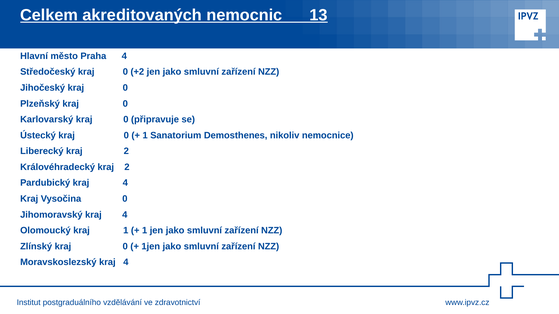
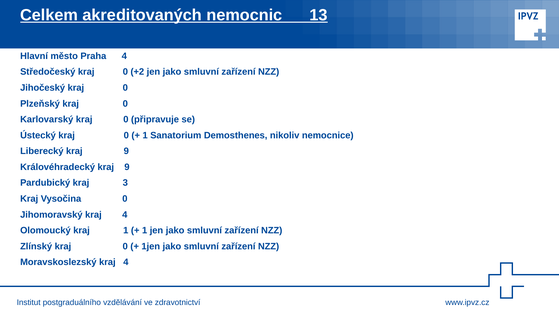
Liberecký kraj 2: 2 -> 9
Královéhradecký kraj 2: 2 -> 9
Pardubický kraj 4: 4 -> 3
